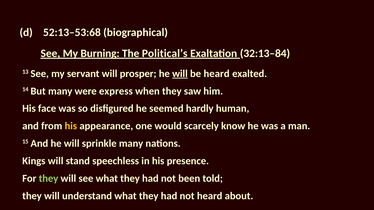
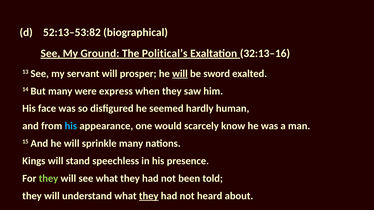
52:13–53:68: 52:13–53:68 -> 52:13–53:82
Burning: Burning -> Ground
32:13–84: 32:13–84 -> 32:13–16
be heard: heard -> sword
his at (71, 126) colour: yellow -> light blue
they at (149, 196) underline: none -> present
